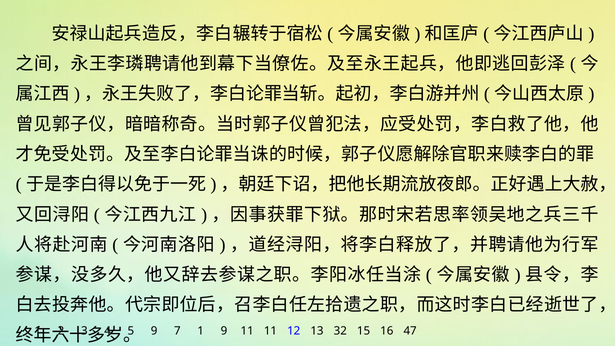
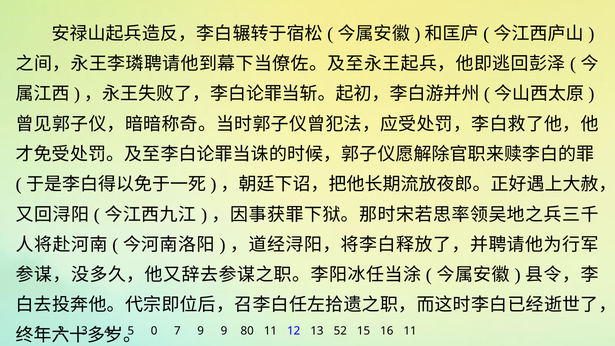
9 at (154, 331): 9 -> 0
7 1: 1 -> 9
9 11: 11 -> 80
32: 32 -> 52
16 47: 47 -> 11
